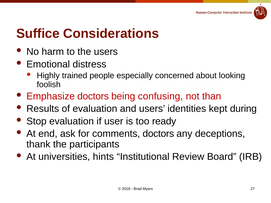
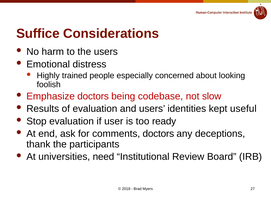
confusing: confusing -> codebase
than: than -> slow
during: during -> useful
hints: hints -> need
